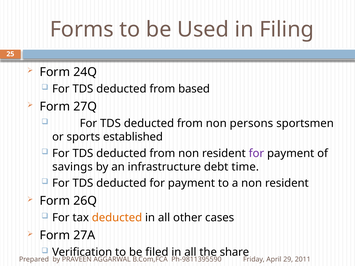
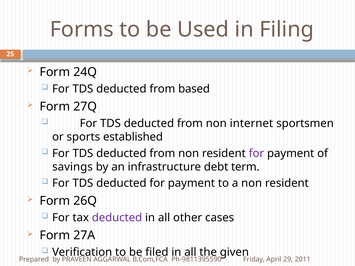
persons: persons -> internet
time: time -> term
deducted at (117, 218) colour: orange -> purple
share: share -> given
